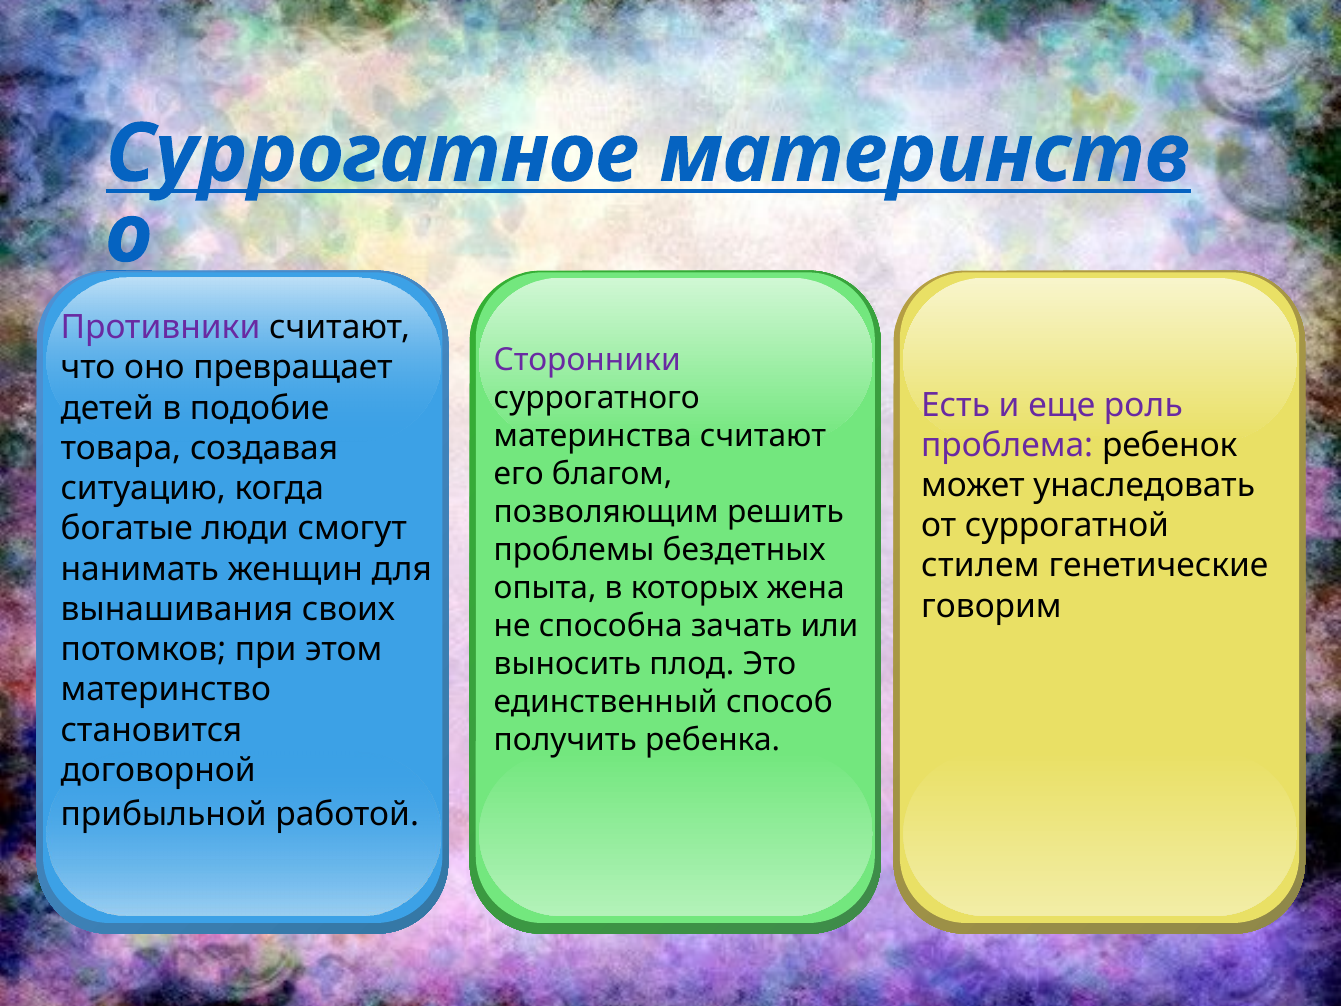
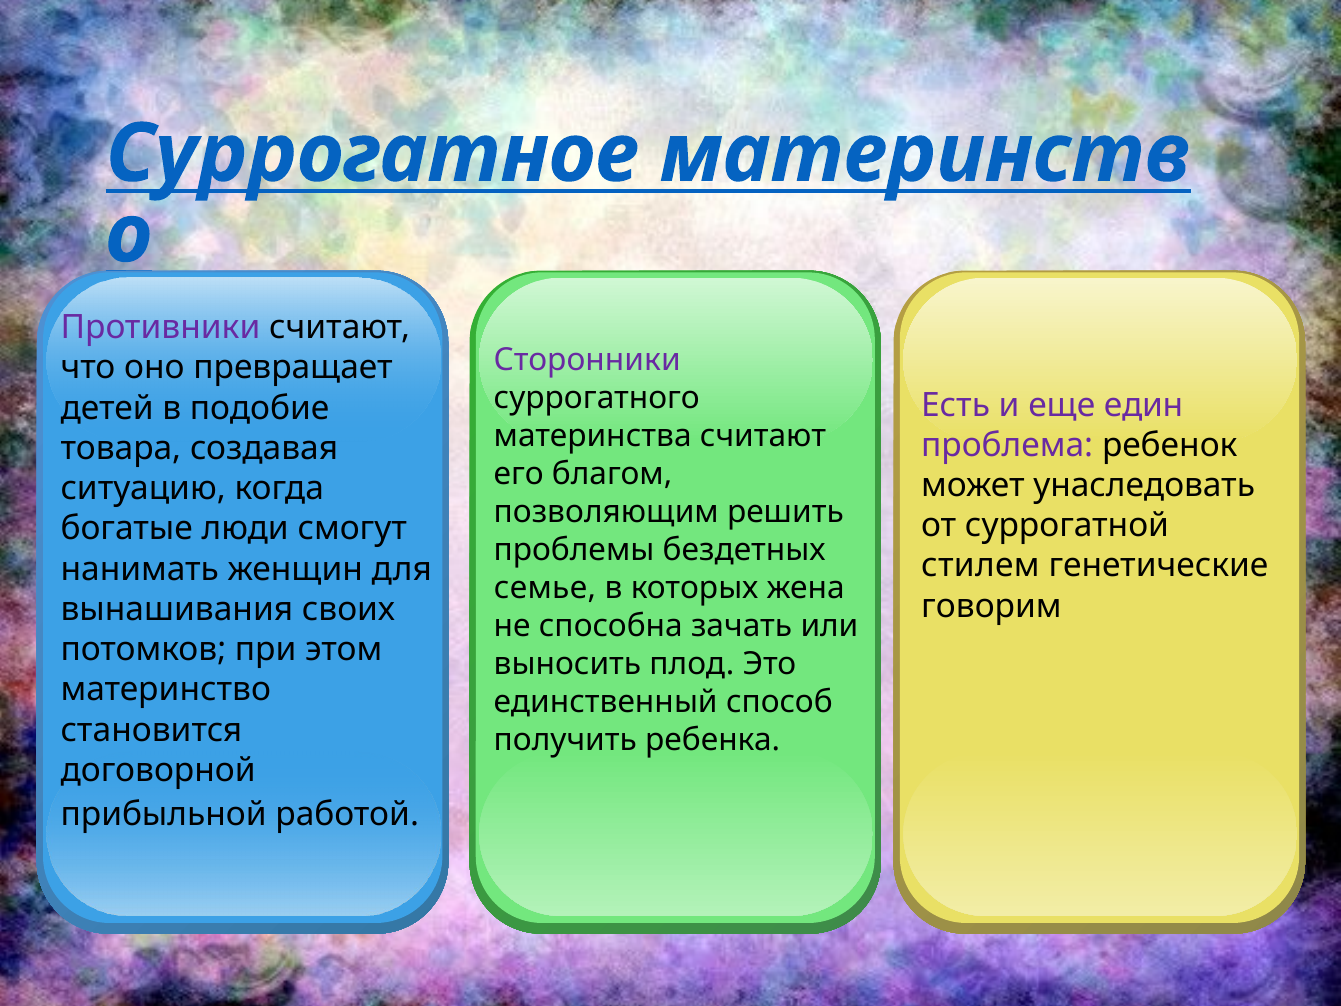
роль: роль -> един
опыта: опыта -> семье
